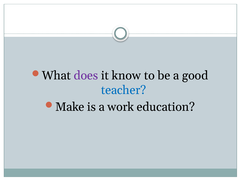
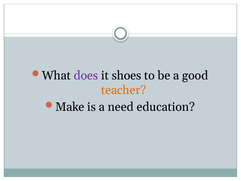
know: know -> shoes
teacher colour: blue -> orange
work: work -> need
